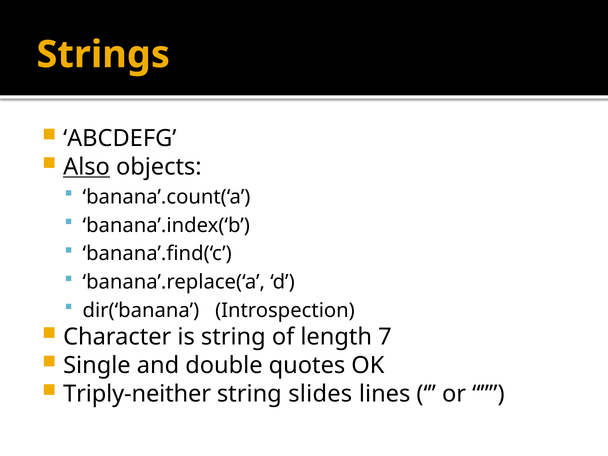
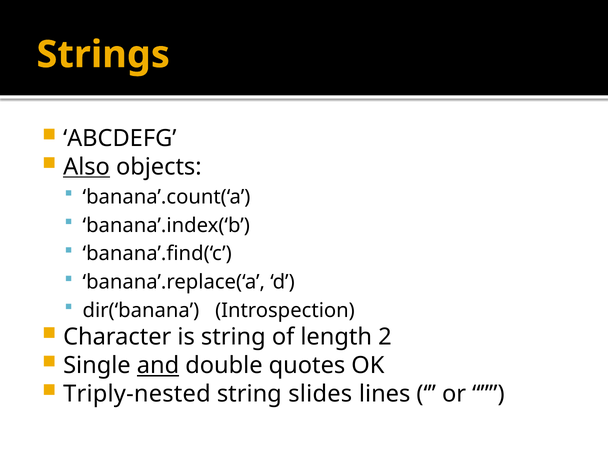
7: 7 -> 2
and underline: none -> present
Triply-neither: Triply-neither -> Triply-nested
